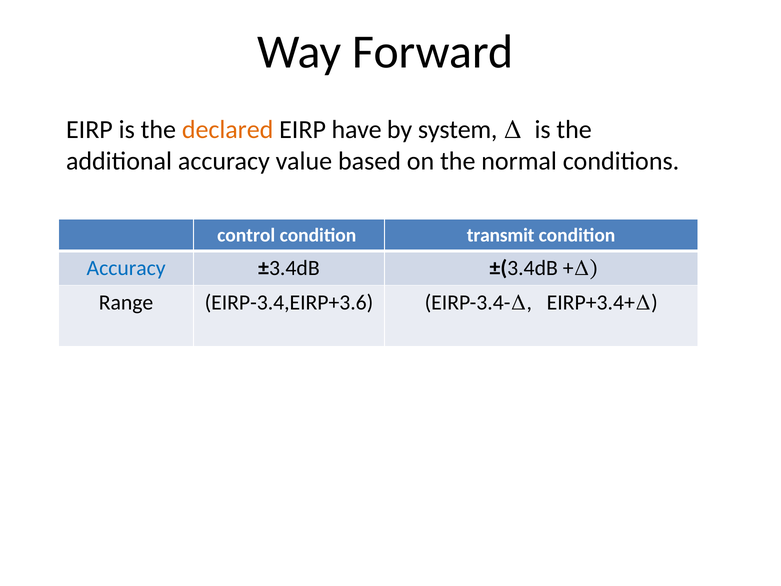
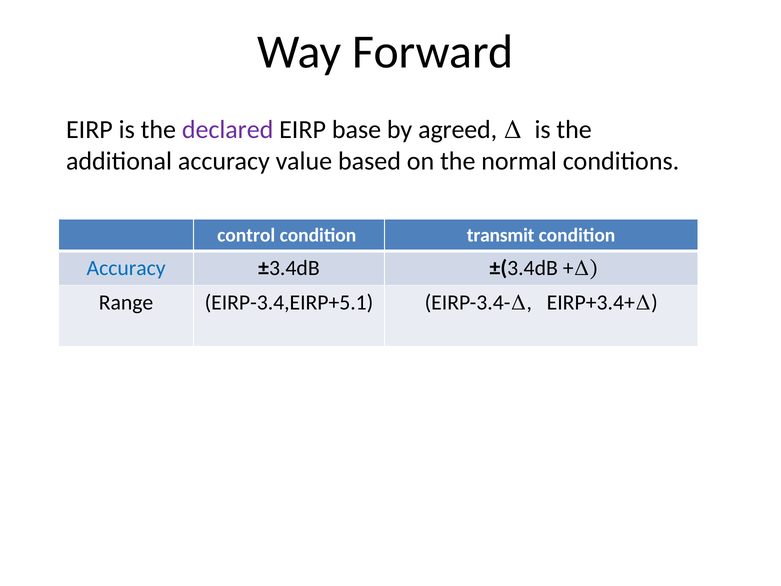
declared colour: orange -> purple
have: have -> base
system: system -> agreed
EIRP-3.4,EIRP+3.6: EIRP-3.4,EIRP+3.6 -> EIRP-3.4,EIRP+5.1
